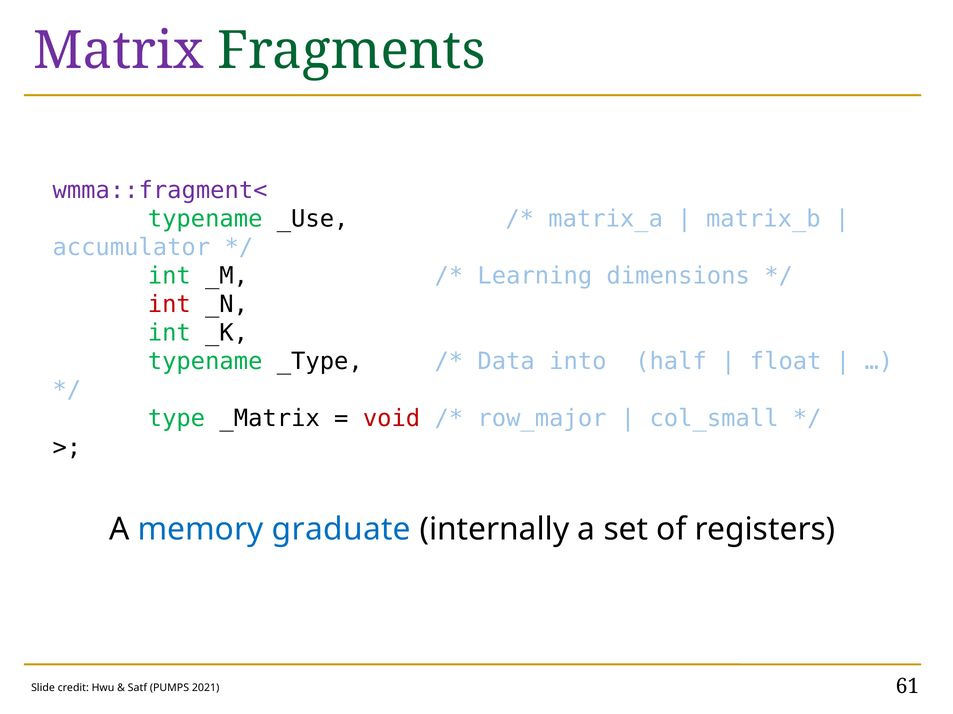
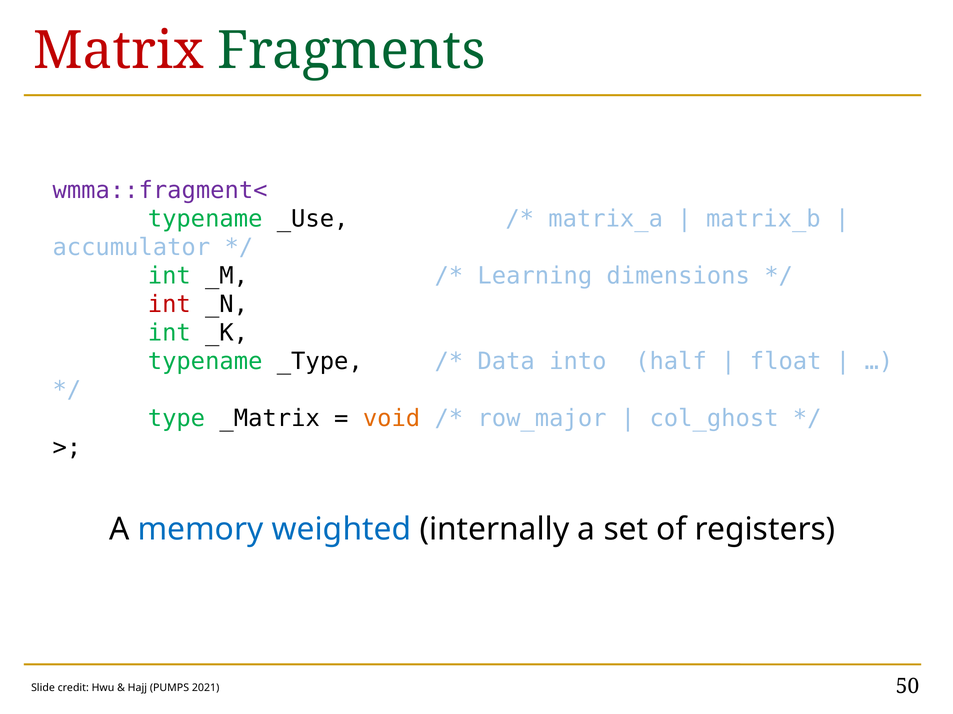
Matrix colour: purple -> red
void colour: red -> orange
col_small: col_small -> col_ghost
graduate: graduate -> weighted
Satf: Satf -> Hajj
61: 61 -> 50
